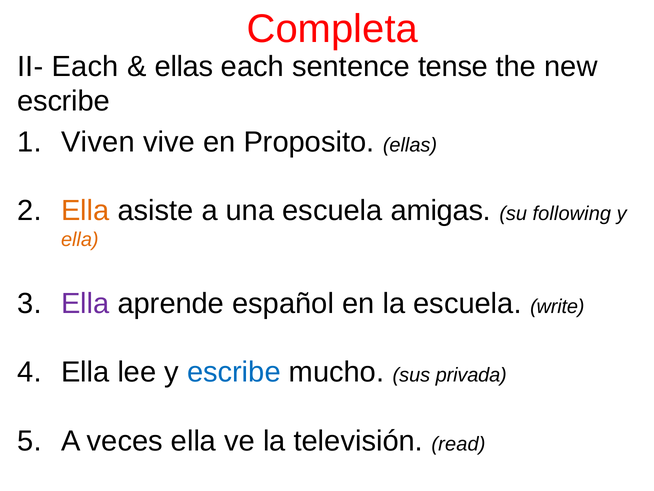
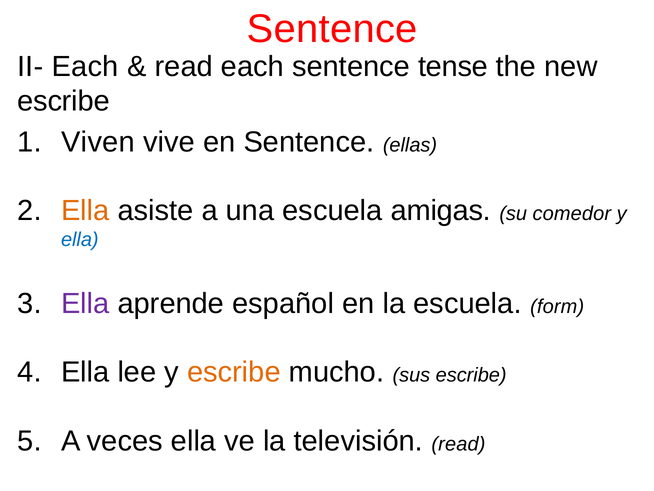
Completa at (332, 29): Completa -> Sentence
ellas at (184, 66): ellas -> read
en Proposito: Proposito -> Sentence
following: following -> comedor
ella at (80, 239) colour: orange -> blue
write: write -> form
escribe at (234, 372) colour: blue -> orange
sus privada: privada -> escribe
